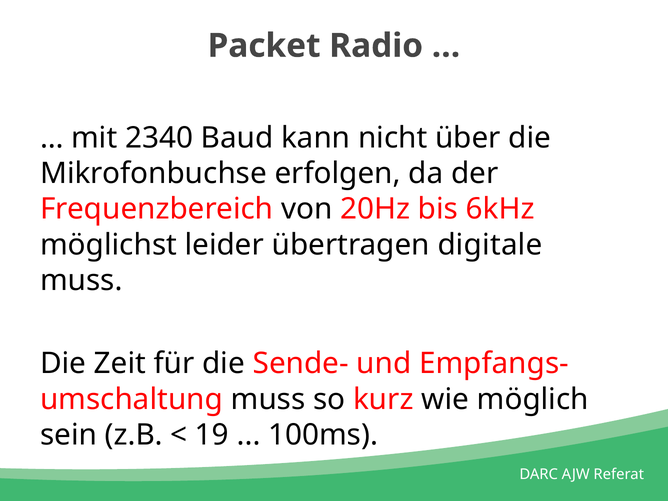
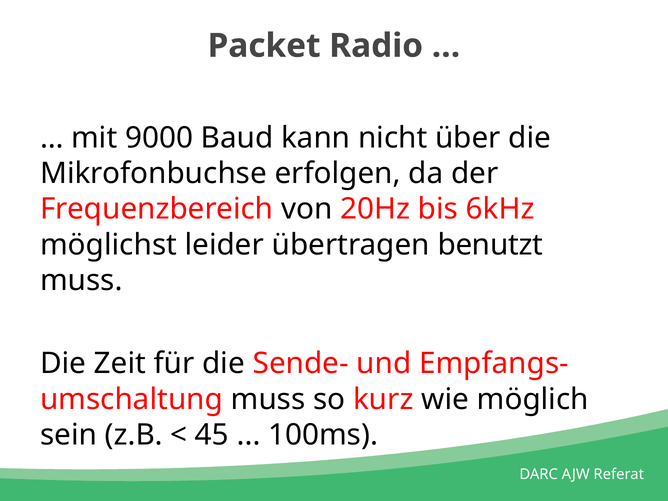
2340: 2340 -> 9000
digitale: digitale -> benutzt
19: 19 -> 45
